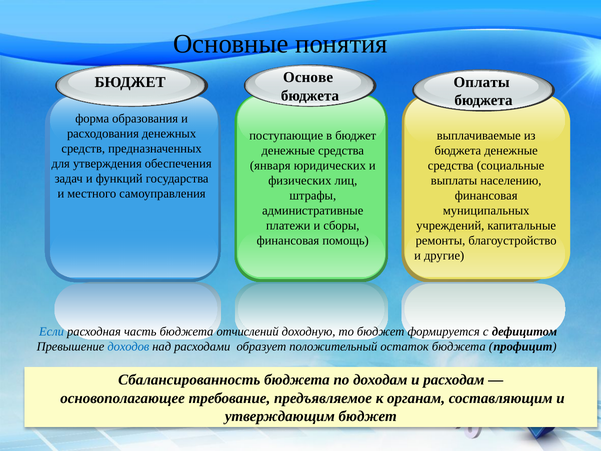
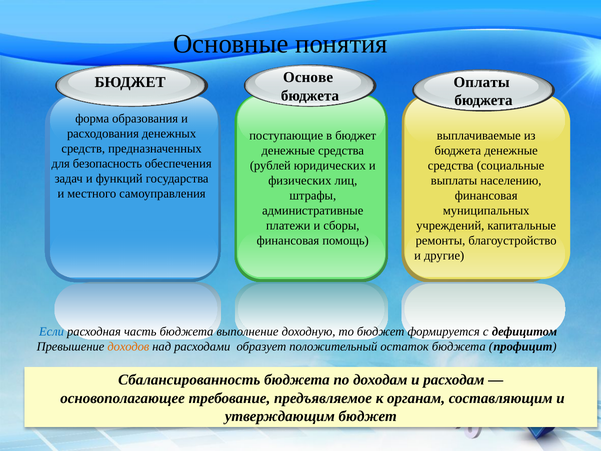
утверждения: утверждения -> безопасность
января: января -> рублей
отчислений: отчислений -> выполнение
доходов colour: blue -> orange
